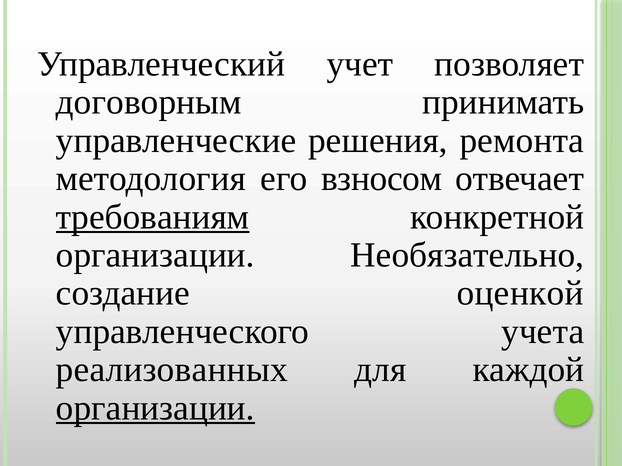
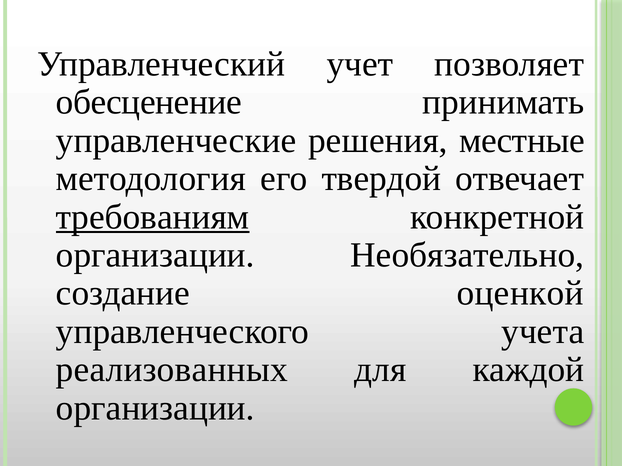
договорным: договорным -> обесценение
ремонта: ремонта -> местные
взносом: взносом -> твердой
организации at (155, 408) underline: present -> none
